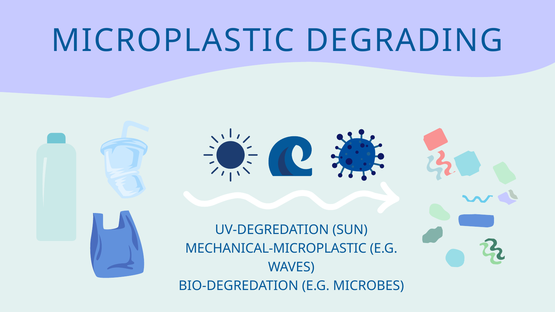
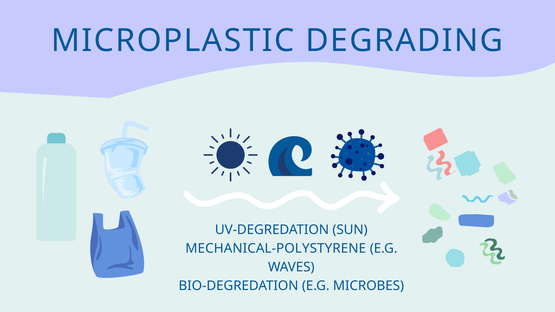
MECHANICAL-MICROPLASTIC: MECHANICAL-MICROPLASTIC -> MECHANICAL-POLYSTYRENE
